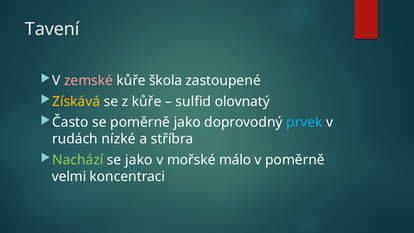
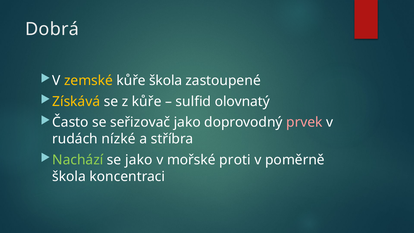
Tavení: Tavení -> Dobrá
zemské colour: pink -> yellow
se poměrně: poměrně -> seřizovač
prvek colour: light blue -> pink
málo: málo -> proti
velmi at (69, 176): velmi -> škola
